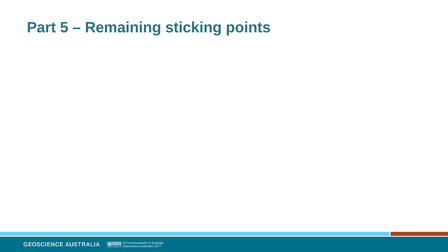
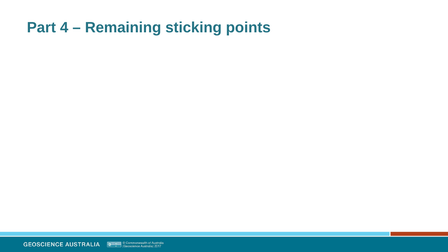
5: 5 -> 4
